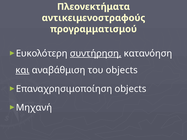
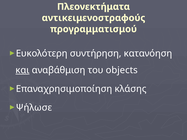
συντήρηση underline: present -> none
Επαναχρησιμοποίηση objects: objects -> κλάσης
Μηχανή: Μηχανή -> Ψήλωσε
